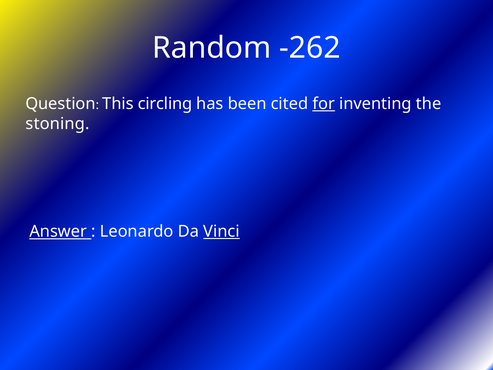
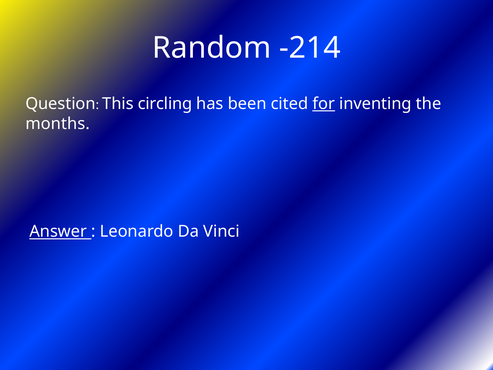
-262: -262 -> -214
stoning: stoning -> months
Vinci underline: present -> none
